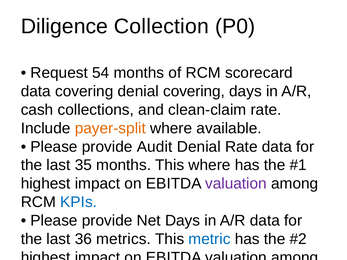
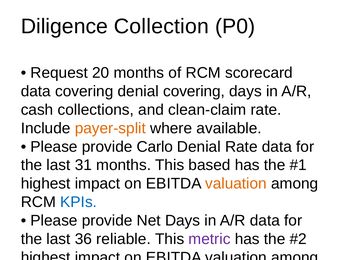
54: 54 -> 20
Audit: Audit -> Carlo
35: 35 -> 31
This where: where -> based
valuation at (236, 184) colour: purple -> orange
metrics: metrics -> reliable
metric at (209, 239) colour: blue -> purple
